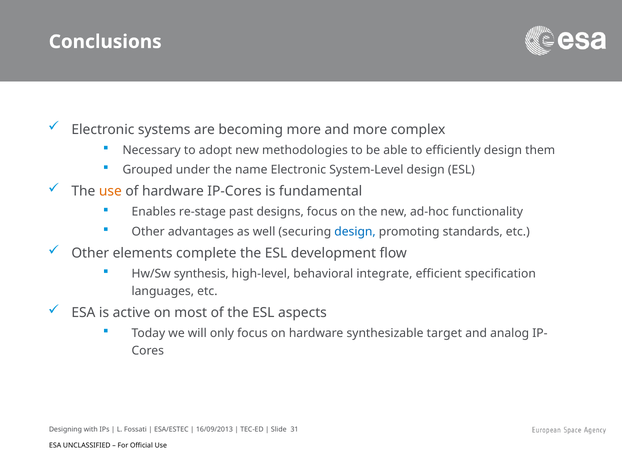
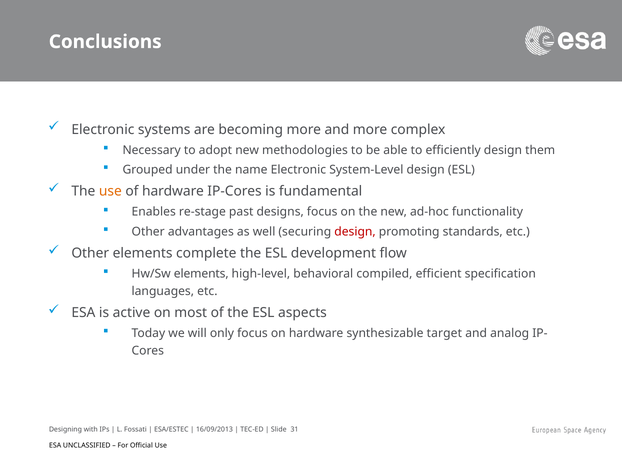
design at (355, 231) colour: blue -> red
Hw/Sw synthesis: synthesis -> elements
integrate: integrate -> compiled
